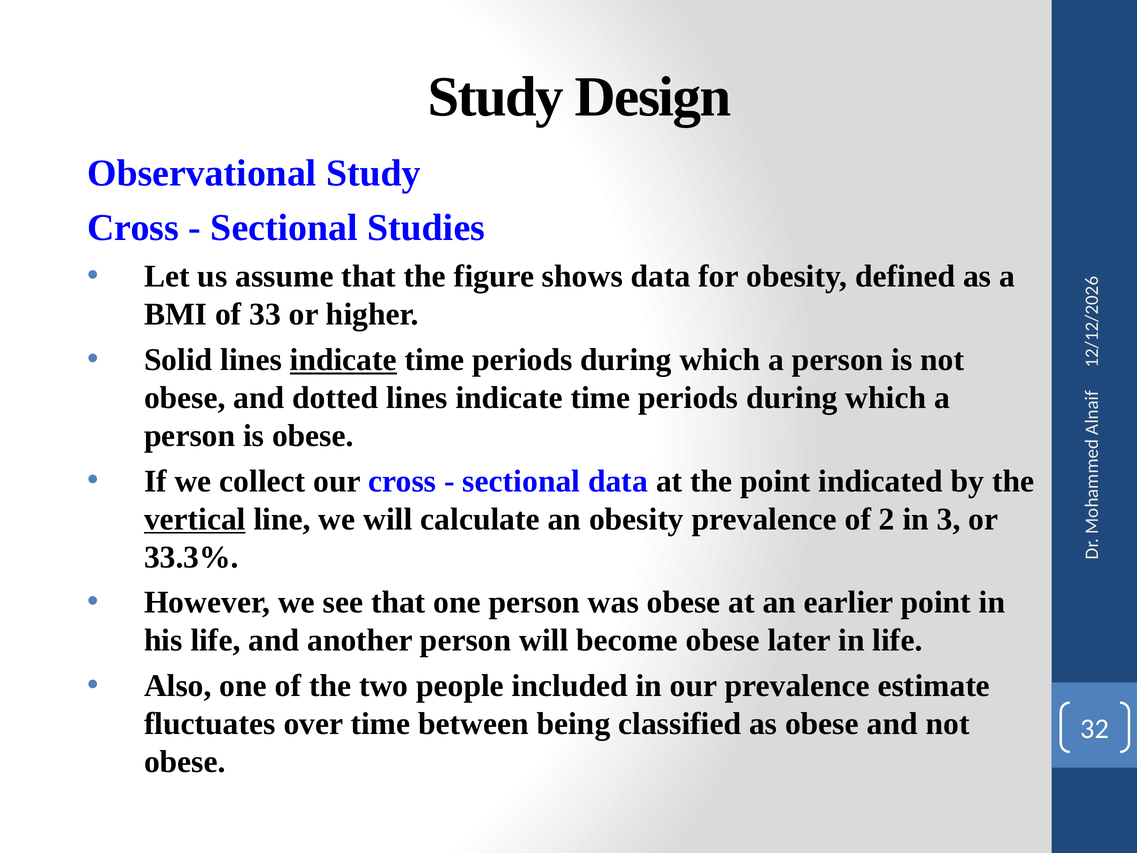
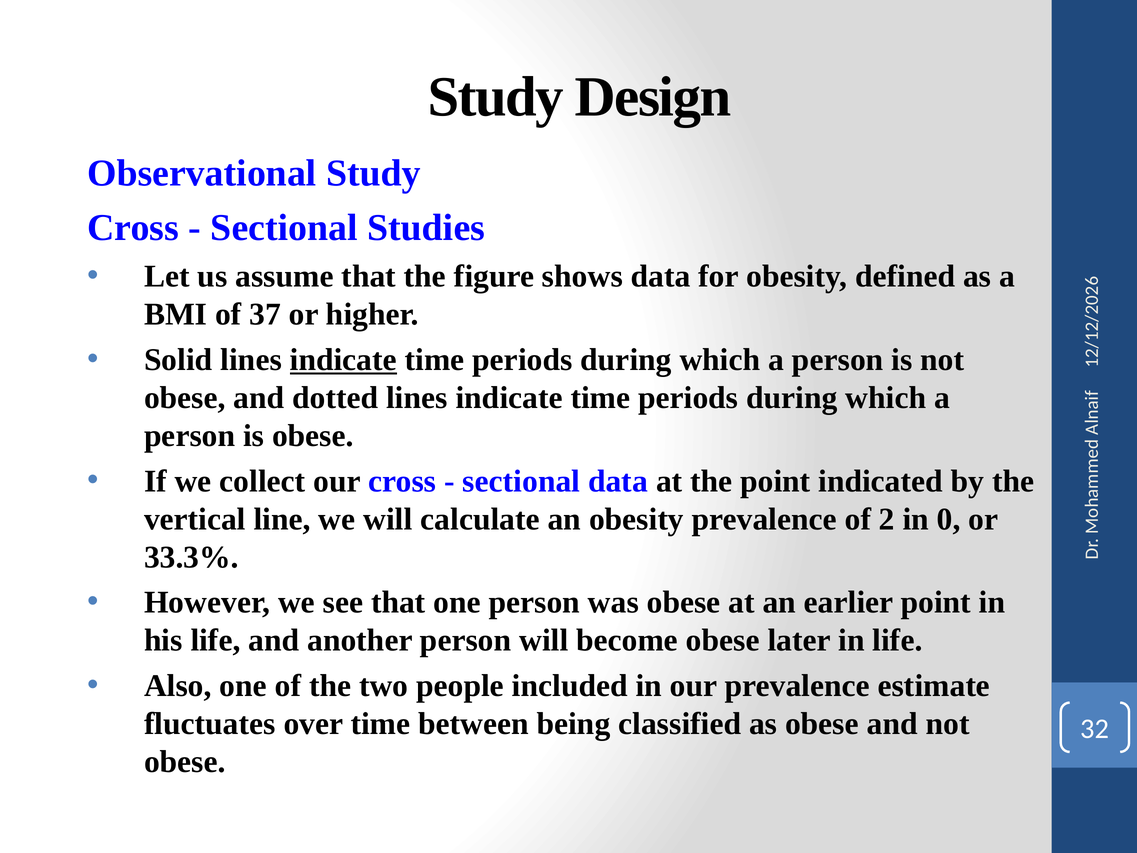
33: 33 -> 37
vertical underline: present -> none
in 3: 3 -> 0
